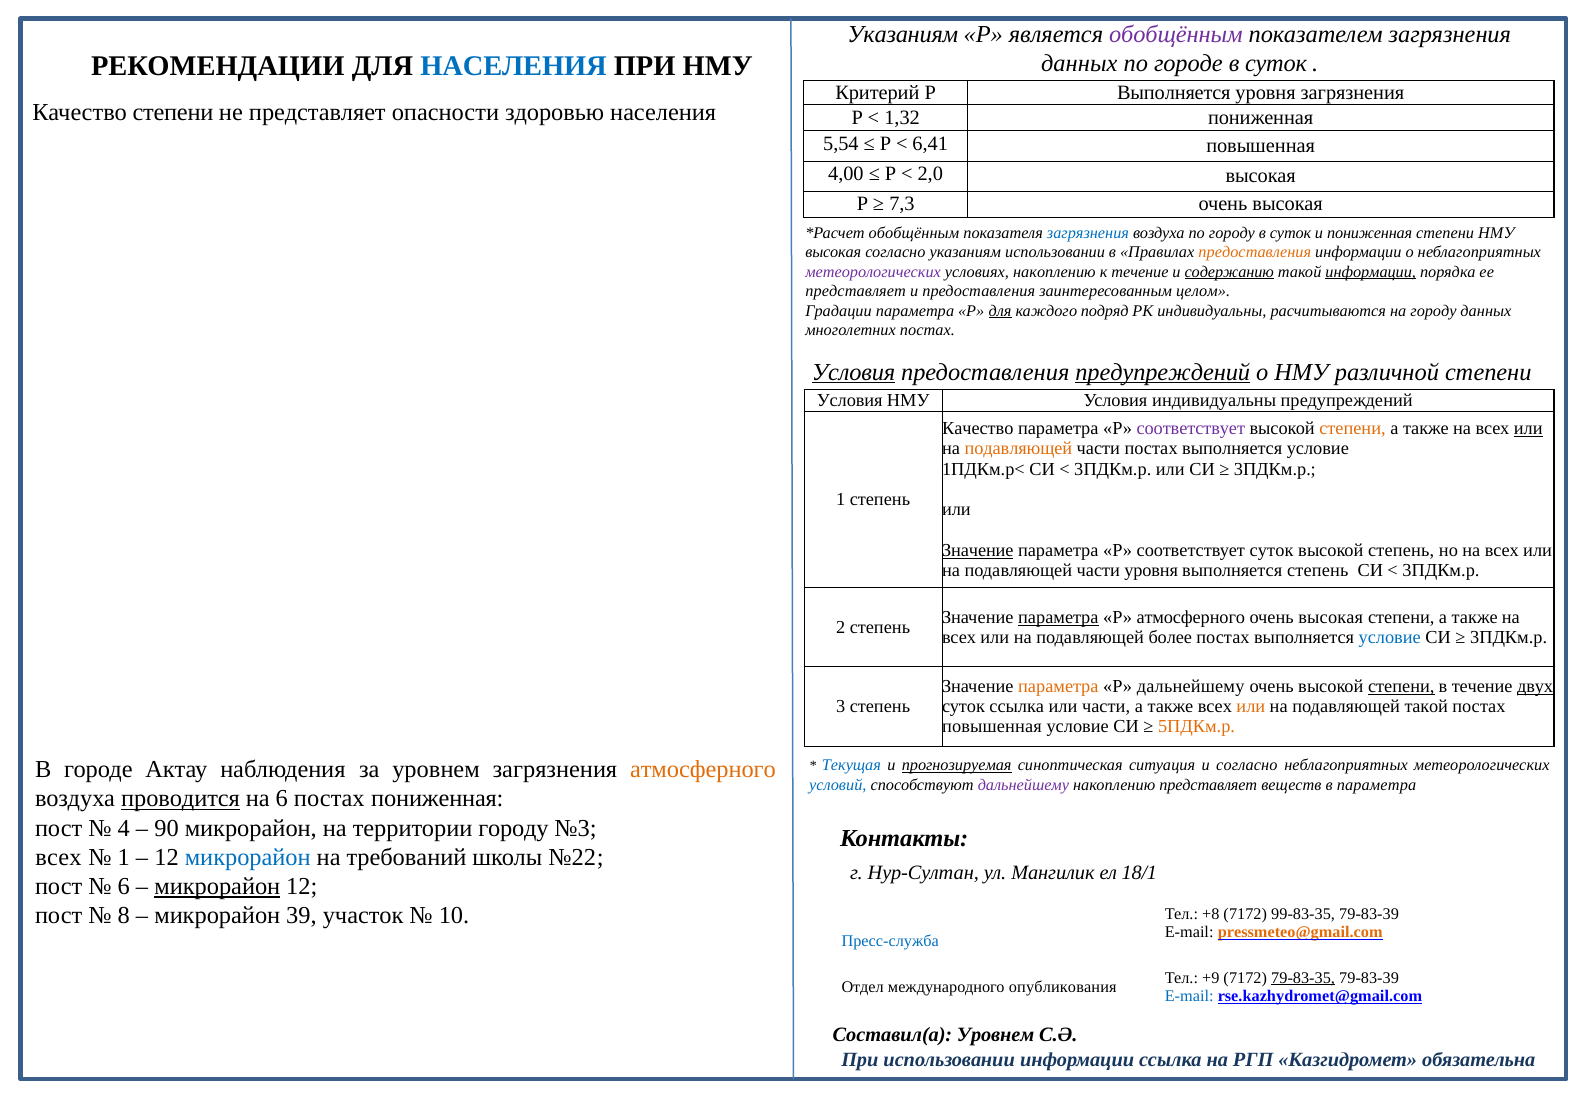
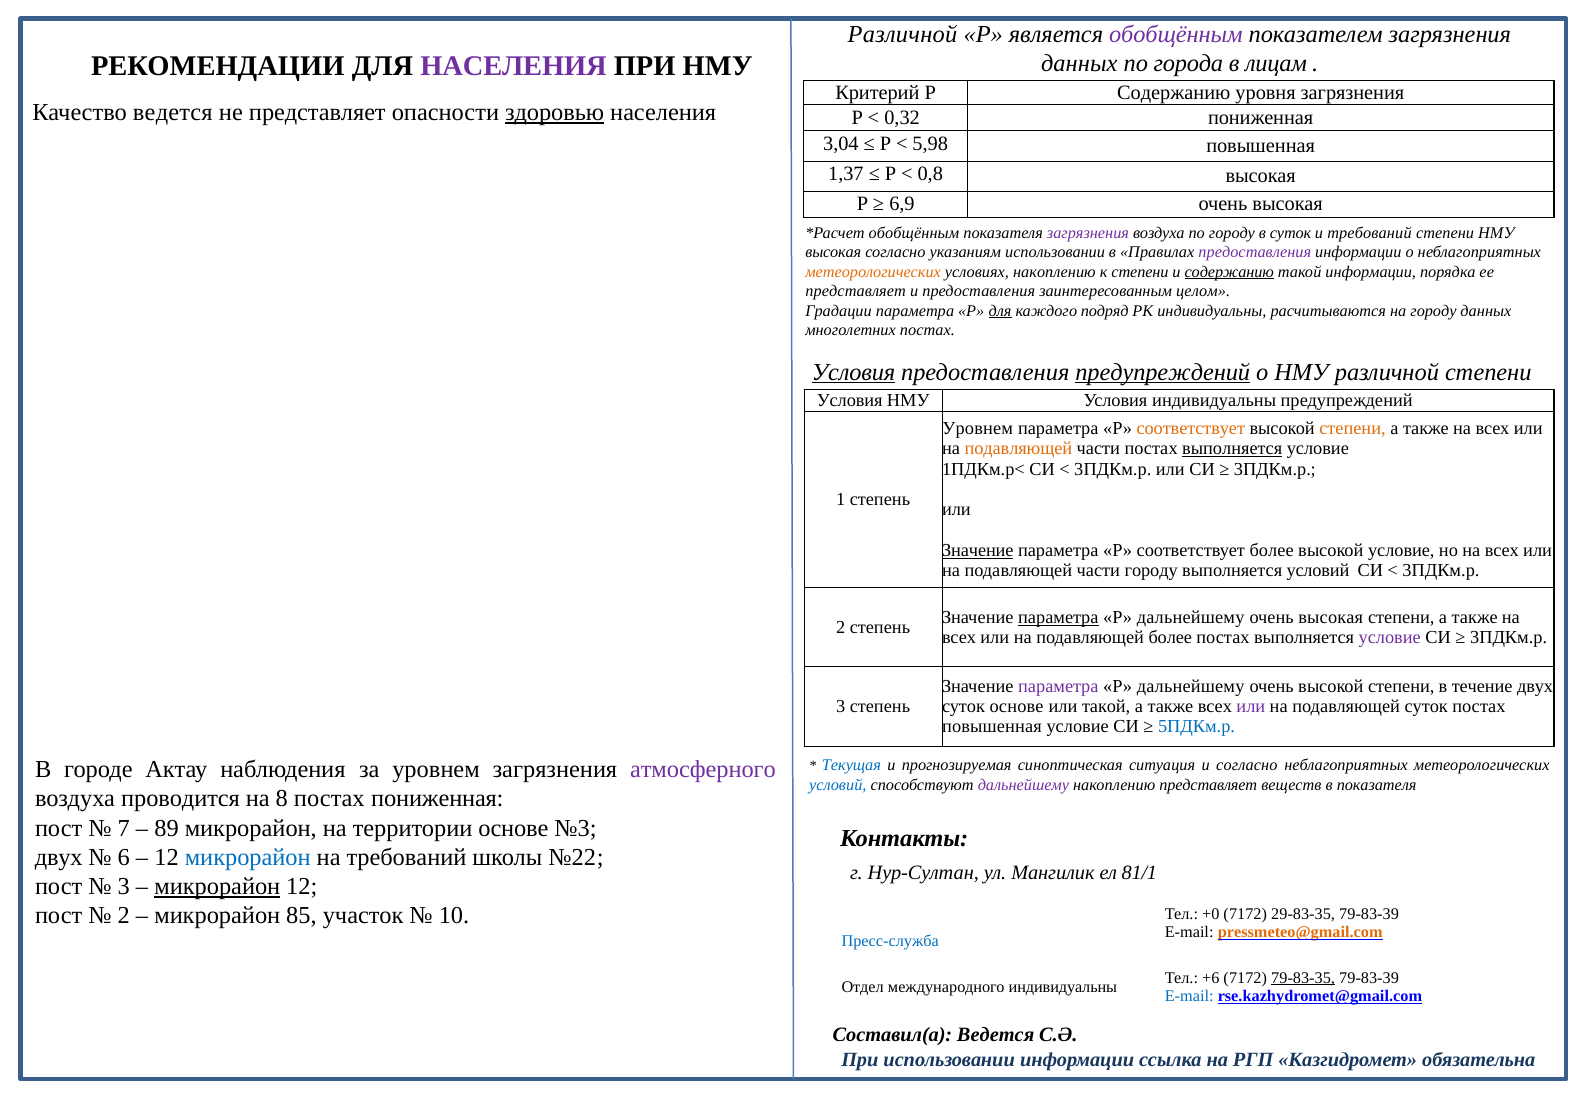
Указаниям at (903, 34): Указаниям -> Различной
по городе: городе -> города
суток at (1276, 64): суток -> лицам
НАСЕЛЕНИЯ at (514, 66) colour: blue -> purple
Р Выполняется: Выполняется -> Содержанию
Качество степени: степени -> ведется
здоровью underline: none -> present
1,32: 1,32 -> 0,32
5,54: 5,54 -> 3,04
6,41: 6,41 -> 5,98
4,00: 4,00 -> 1,37
2,0: 2,0 -> 0,8
7,3: 7,3 -> 6,9
загрязнения at (1088, 233) colour: blue -> purple
и пониженная: пониженная -> требований
предоставления at (1255, 253) colour: orange -> purple
метеорологических at (873, 272) colour: purple -> orange
к течение: течение -> степени
информации at (1371, 272) underline: present -> none
Качество at (978, 429): Качество -> Уровнем
соответствует at (1191, 429) colour: purple -> orange
или at (1528, 429) underline: present -> none
выполняется at (1232, 449) underline: none -> present
соответствует суток: суток -> более
высокой степень: степень -> условие
части уровня: уровня -> городу
выполняется степень: степень -> условий
атмосферного at (1191, 618): атмосферного -> дальнейшему
условие at (1390, 638) colour: blue -> purple
параметра at (1058, 687) colour: orange -> purple
степени at (1401, 687) underline: present -> none
двух at (1535, 687) underline: present -> none
суток ссылка: ссылка -> основе
или части: части -> такой
или at (1251, 707) colour: orange -> purple
подавляющей такой: такой -> суток
5ПДКм.р colour: orange -> blue
атмосферного at (703, 770) colour: orange -> purple
прогнозируемая underline: present -> none
в параметра: параметра -> показателя
проводится underline: present -> none
на 6: 6 -> 8
4: 4 -> 7
90: 90 -> 89
территории городу: городу -> основе
всех at (58, 858): всех -> двух
1 at (124, 858): 1 -> 6
18/1: 18/1 -> 81/1
6 at (124, 887): 6 -> 3
8 at (124, 916): 8 -> 2
39: 39 -> 85
+8: +8 -> +0
99-83-35: 99-83-35 -> 29-83-35
+9: +9 -> +6
международного опубликования: опубликования -> индивидуальны
Составил(а Уровнем: Уровнем -> Ведется
